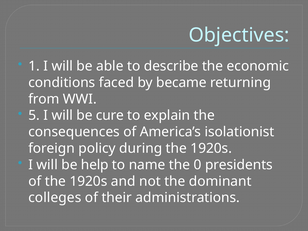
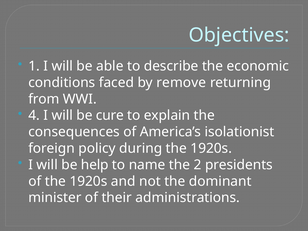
became: became -> remove
5: 5 -> 4
0: 0 -> 2
colleges: colleges -> minister
